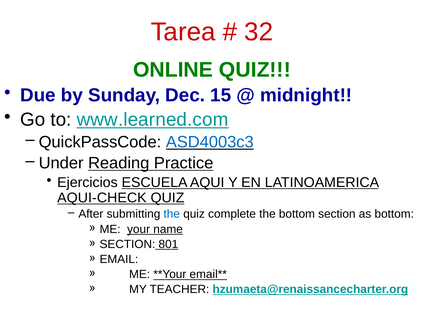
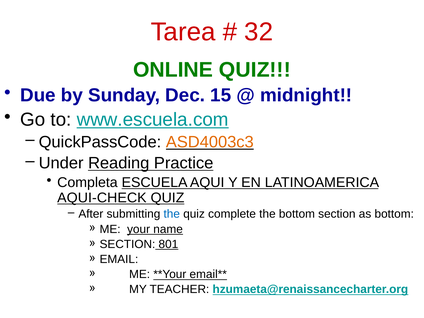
www.learned.com: www.learned.com -> www.escuela.com
ASD4003c3 colour: blue -> orange
Ejercicios: Ejercicios -> Completa
